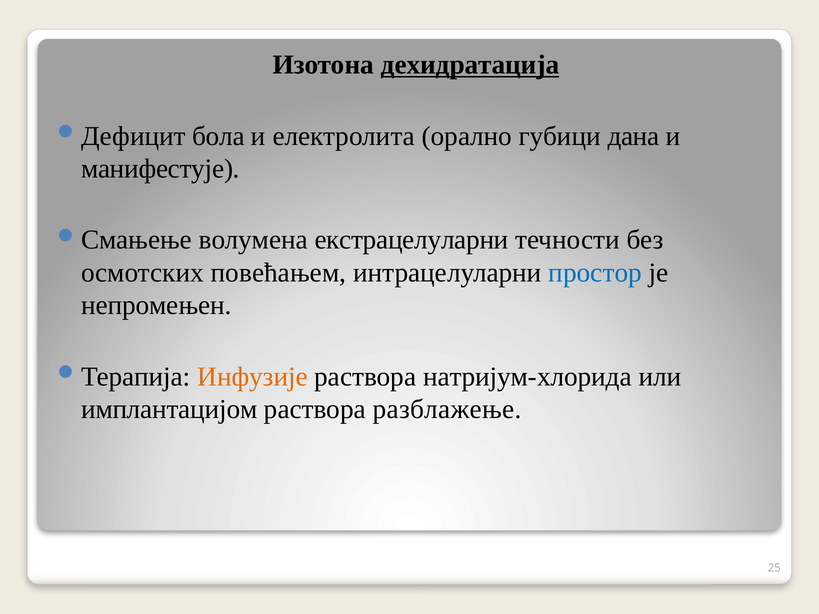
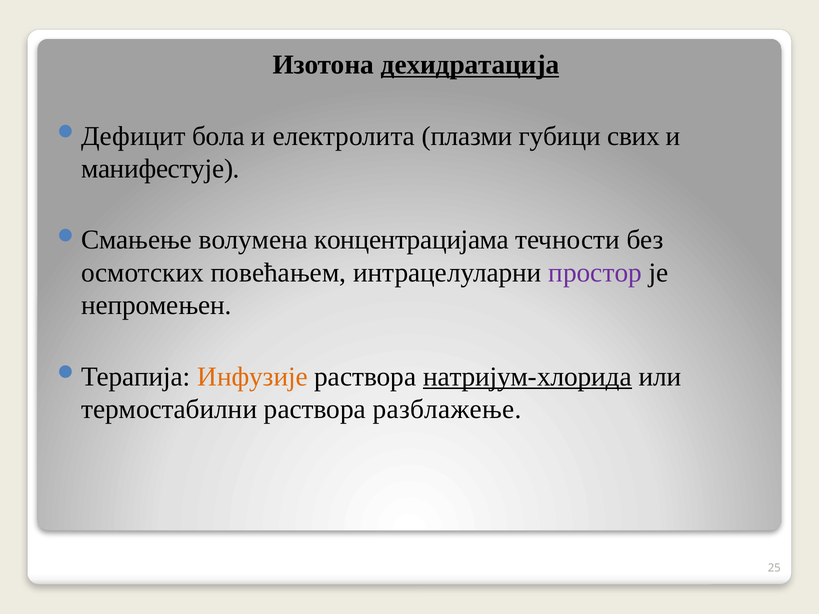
орално: орално -> плазми
дана: дана -> свих
екстрацелуларни: екстрацелуларни -> концентрацијама
простор colour: blue -> purple
натријум-хлорида underline: none -> present
имплантацијом: имплантацијом -> термостабилни
